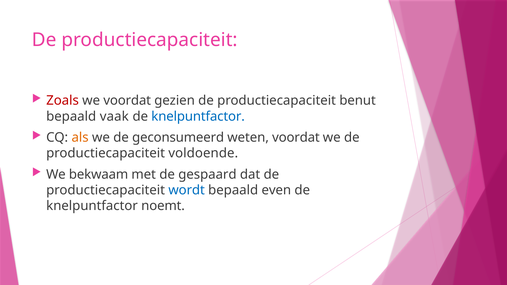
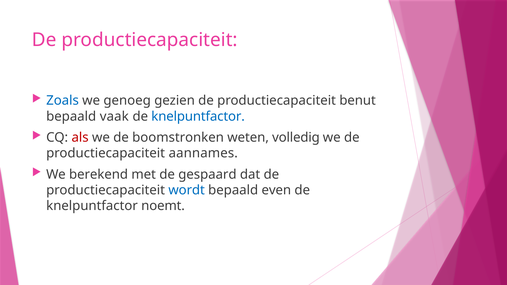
Zoals colour: red -> blue
we voordat: voordat -> genoeg
als colour: orange -> red
geconsumeerd: geconsumeerd -> boomstronken
weten voordat: voordat -> volledig
voldoende: voldoende -> aannames
bekwaam: bekwaam -> berekend
